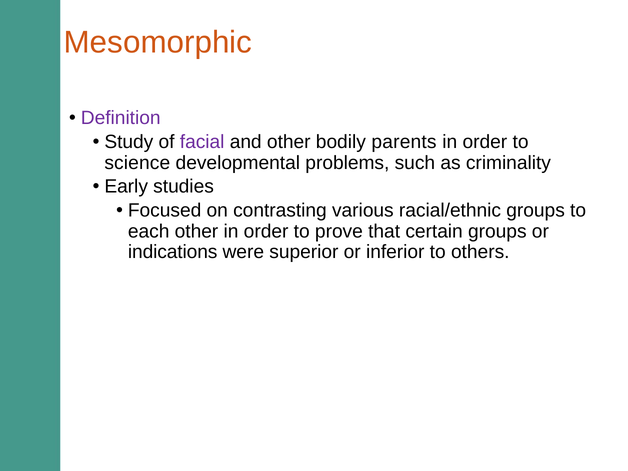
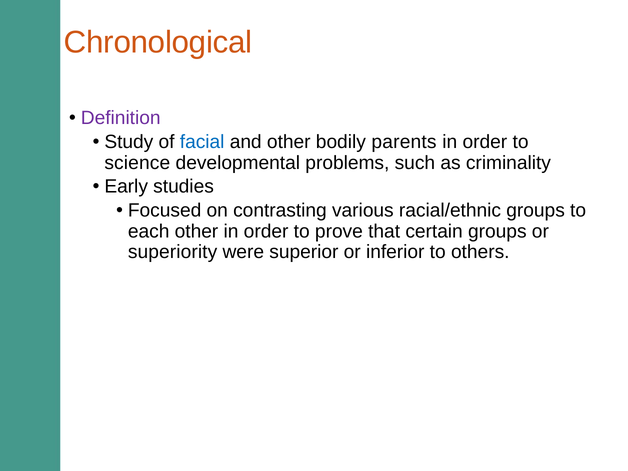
Mesomorphic: Mesomorphic -> Chronological
facial colour: purple -> blue
indications: indications -> superiority
